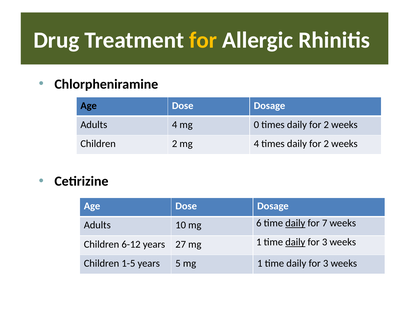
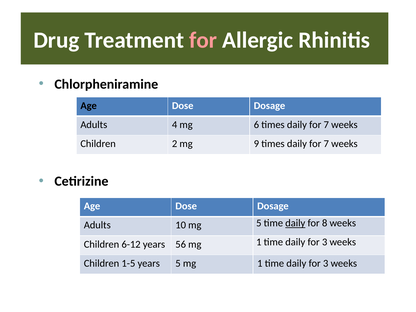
for at (203, 40) colour: yellow -> pink
0: 0 -> 6
2 at (326, 125): 2 -> 7
mg 4: 4 -> 9
2 at (326, 144): 2 -> 7
mg 6: 6 -> 5
7: 7 -> 8
27: 27 -> 56
daily at (295, 242) underline: present -> none
